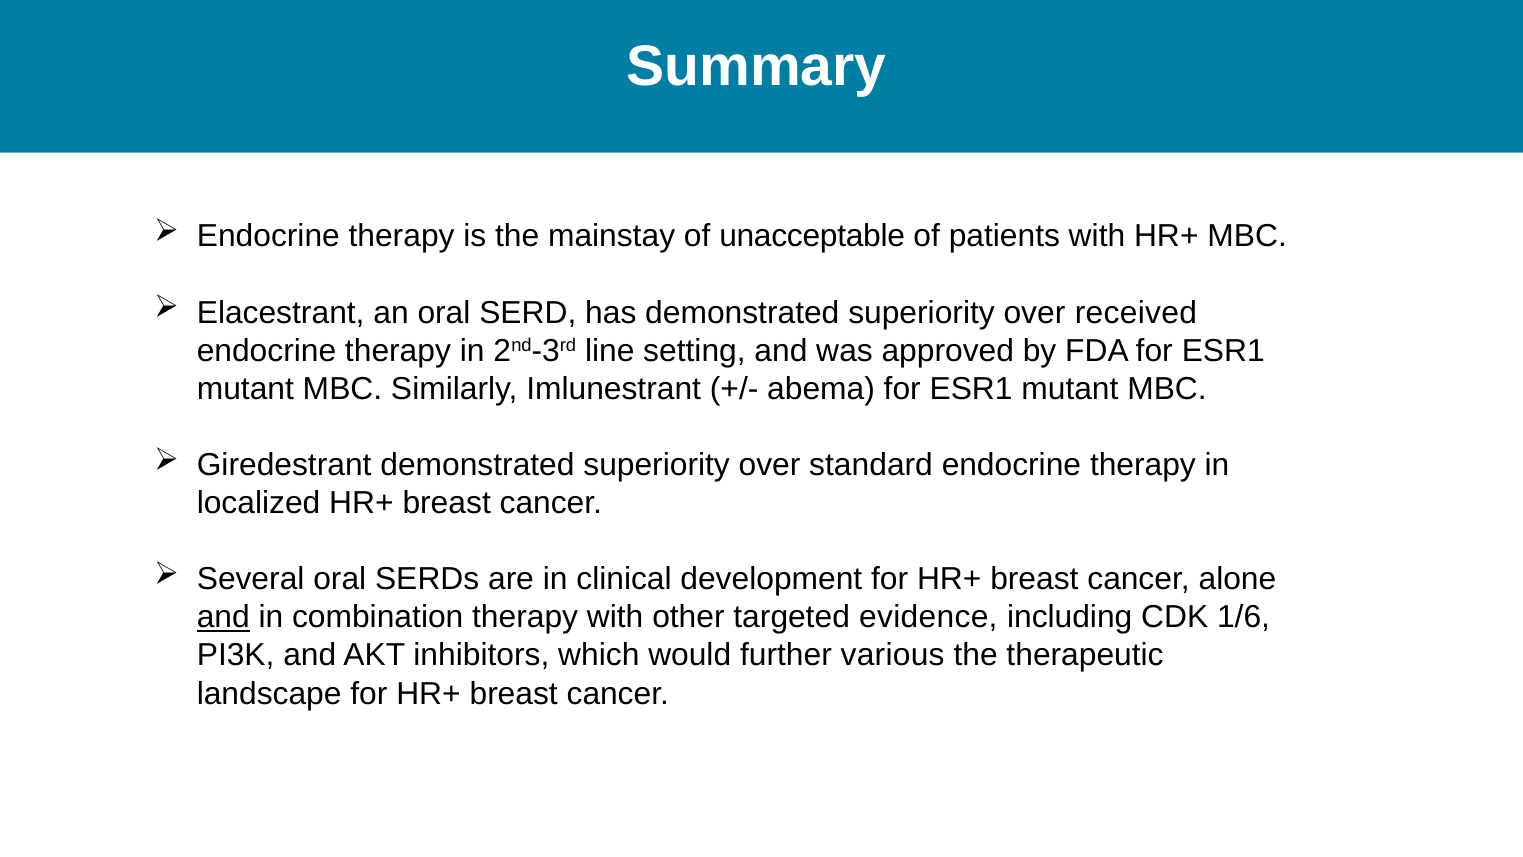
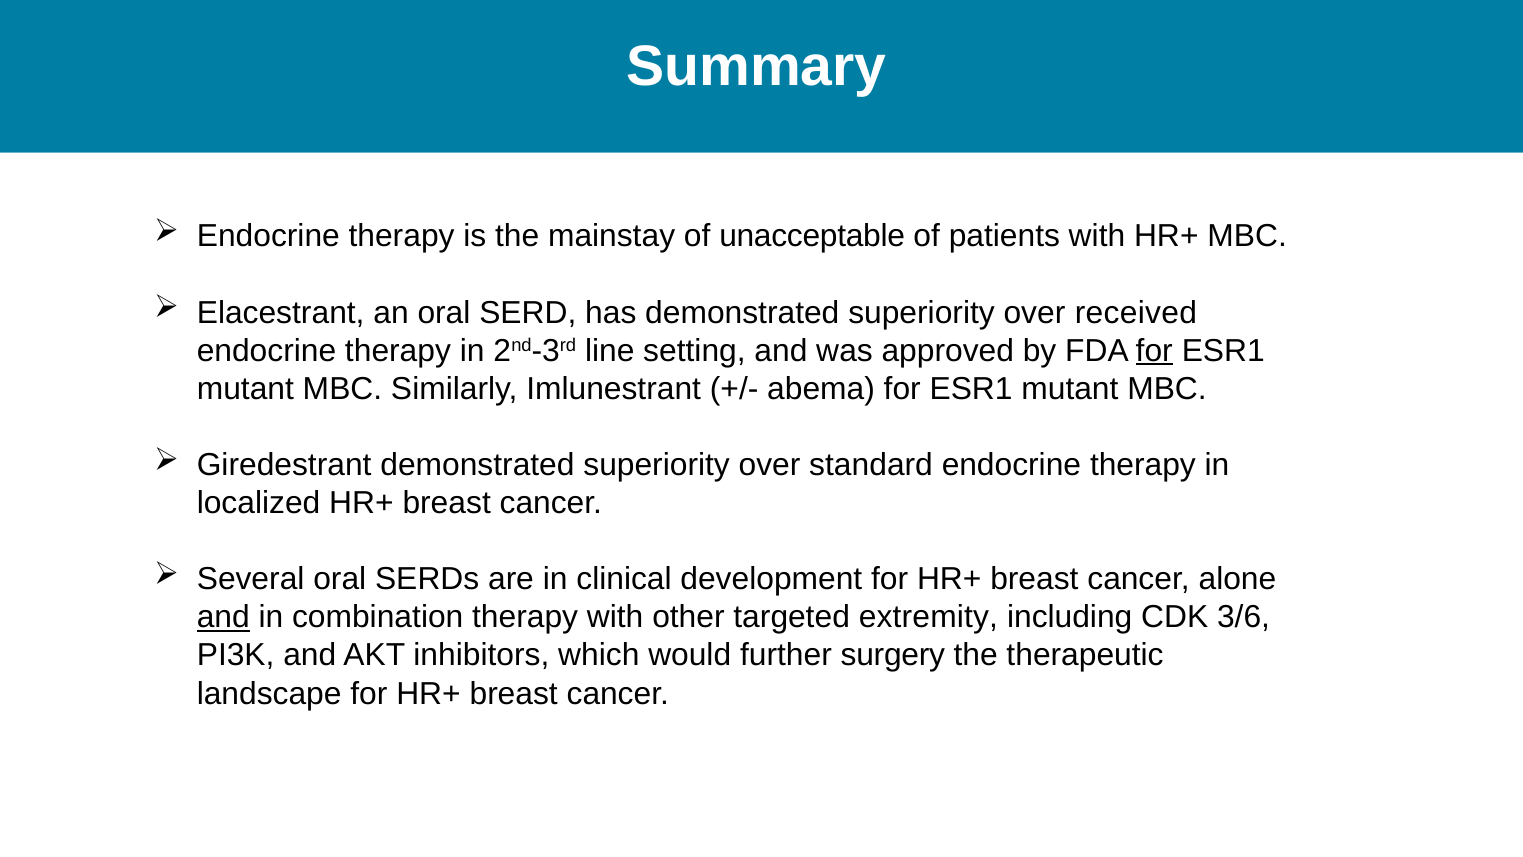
for at (1154, 351) underline: none -> present
evidence: evidence -> extremity
1/6: 1/6 -> 3/6
various: various -> surgery
